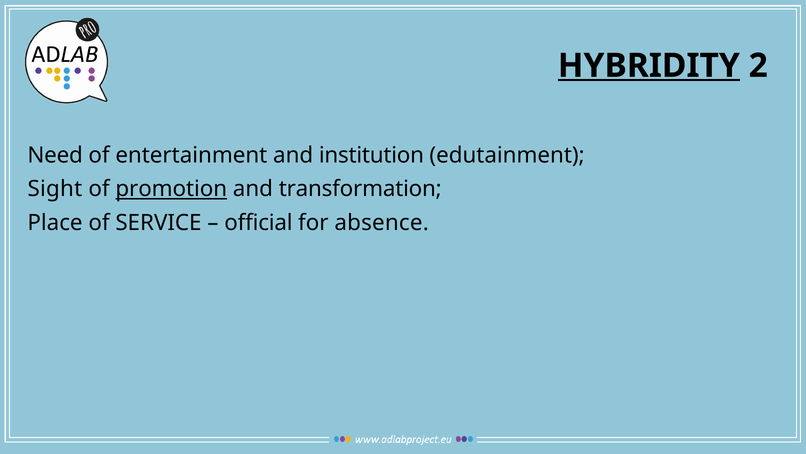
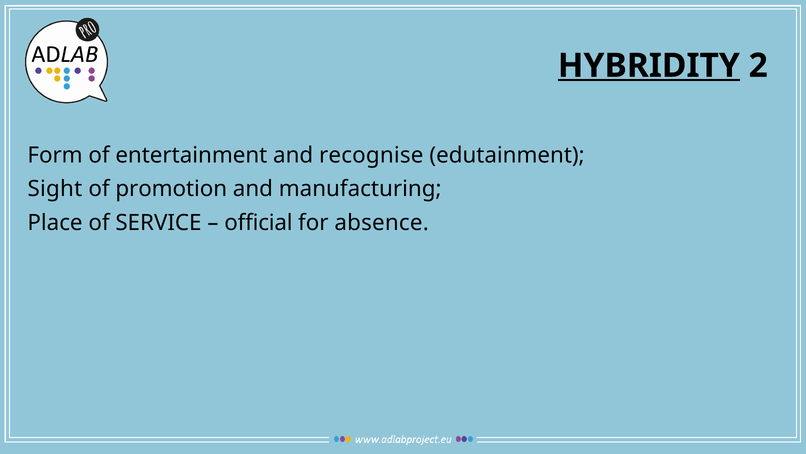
Need: Need -> Form
institution: institution -> recognise
promotion underline: present -> none
transformation: transformation -> manufacturing
